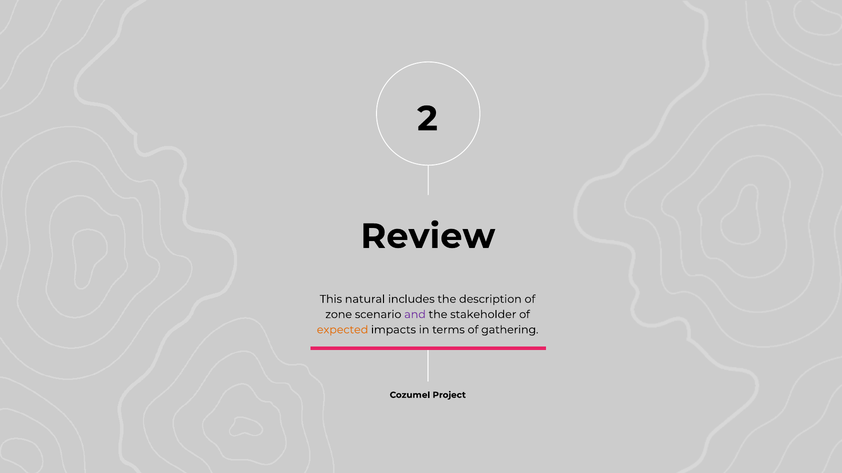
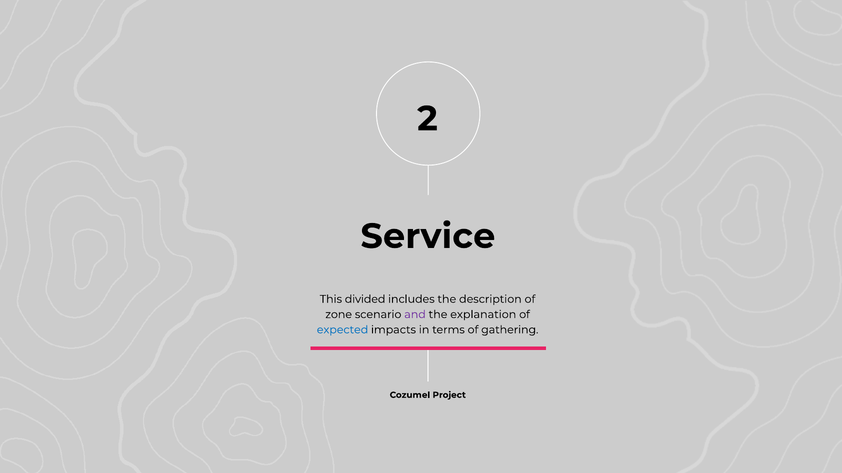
Review: Review -> Service
natural: natural -> divided
stakeholder: stakeholder -> explanation
expected colour: orange -> blue
